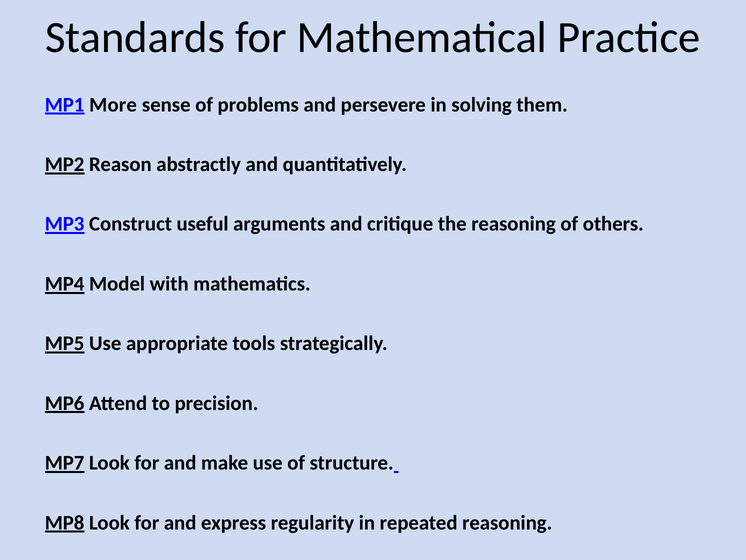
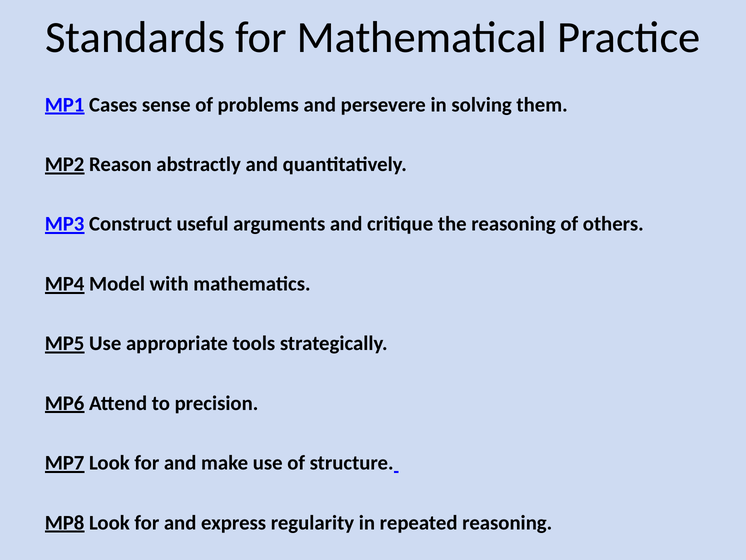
More: More -> Cases
